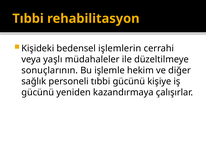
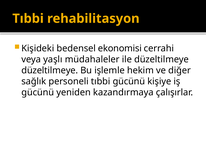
işlemlerin: işlemlerin -> ekonomisi
sonuçlarının at (50, 70): sonuçlarının -> düzeltilmeye
